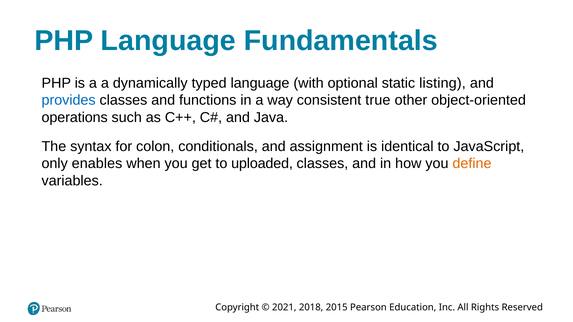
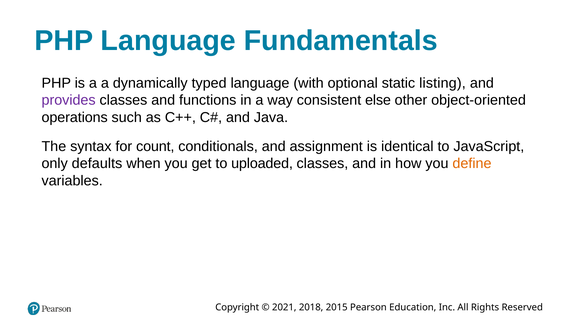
provides colour: blue -> purple
true: true -> else
colon: colon -> count
enables: enables -> defaults
